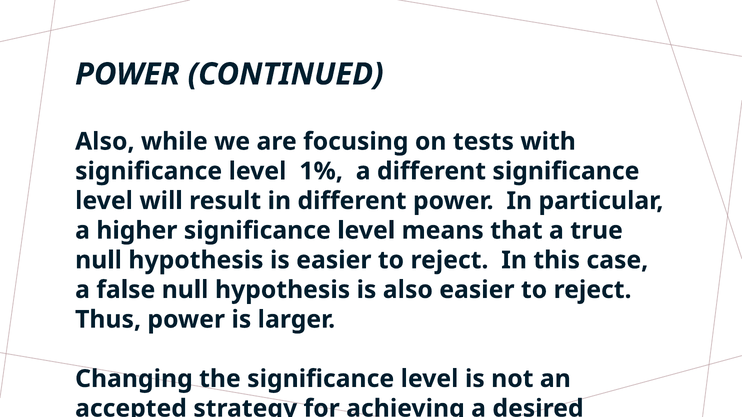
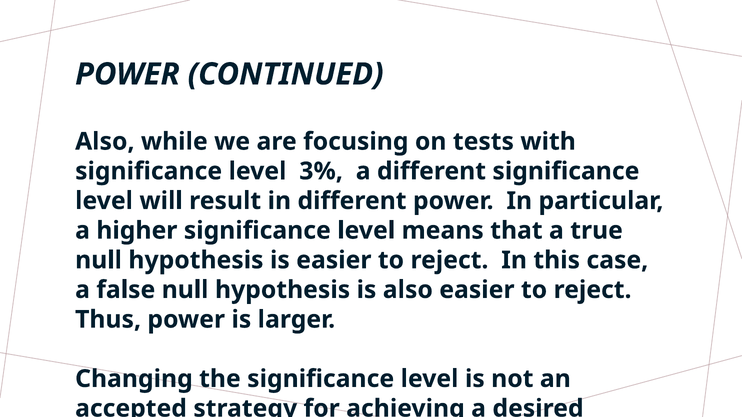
1%: 1% -> 3%
